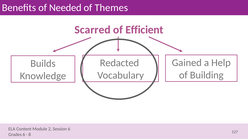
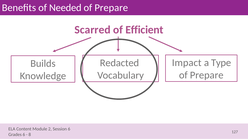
Themes at (111, 8): Themes -> Prepare
Gained: Gained -> Impact
Help: Help -> Type
Building at (207, 75): Building -> Prepare
